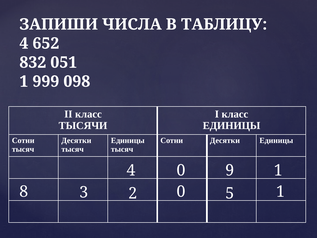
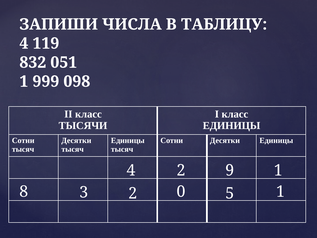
652: 652 -> 119
4 0: 0 -> 2
